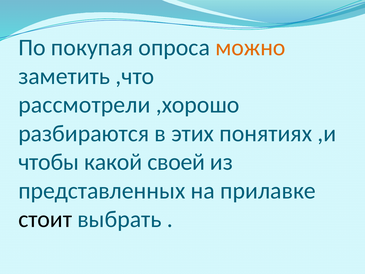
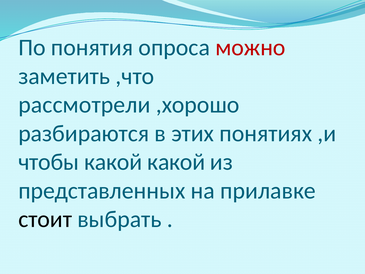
покупая: покупая -> понятия
можно colour: orange -> red
какой своей: своей -> какой
